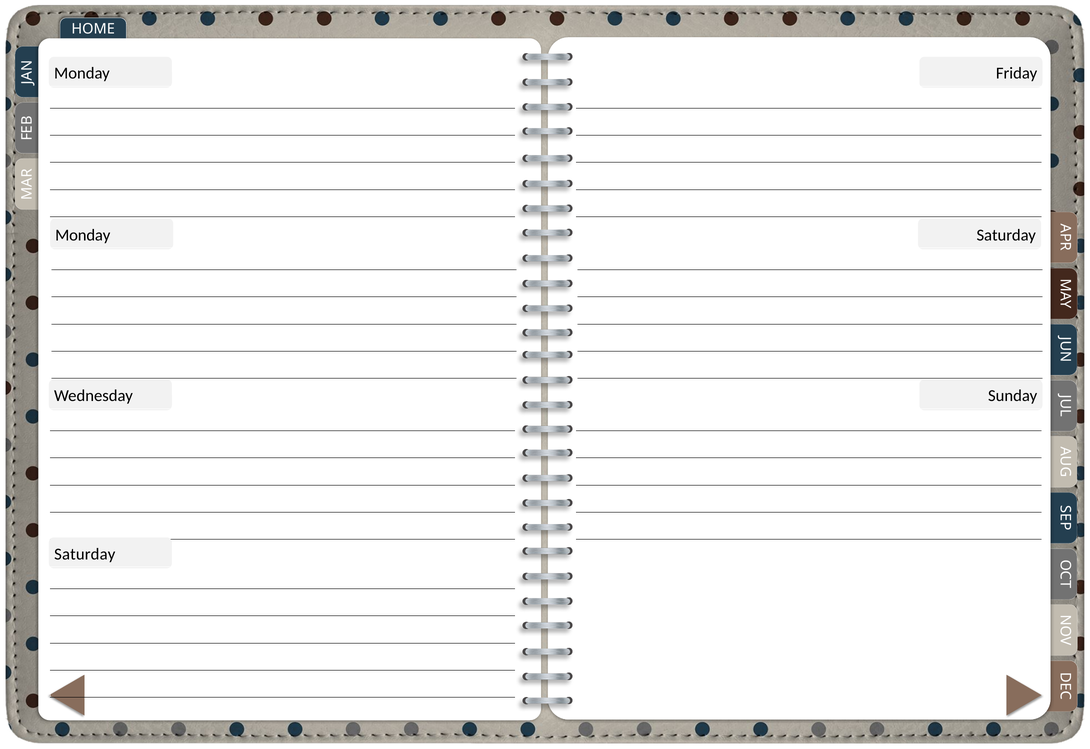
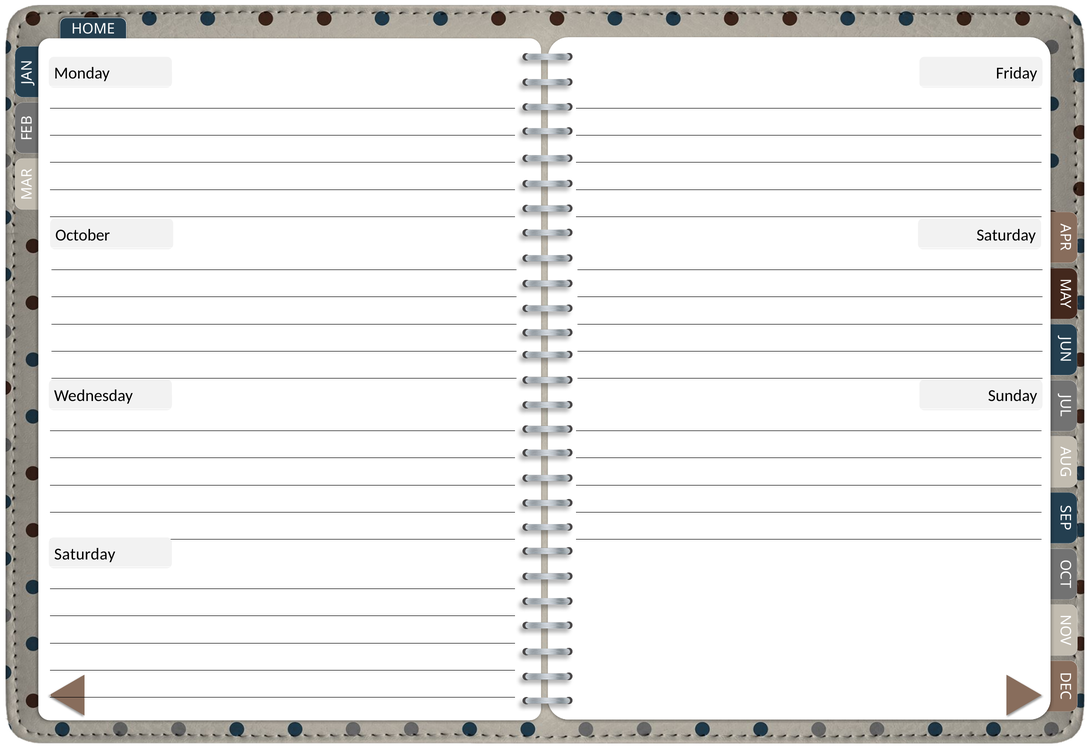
Monday at (83, 235): Monday -> October
